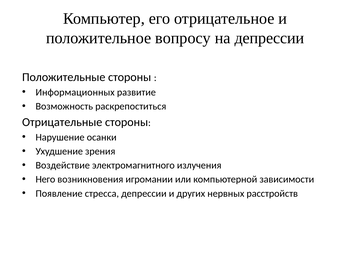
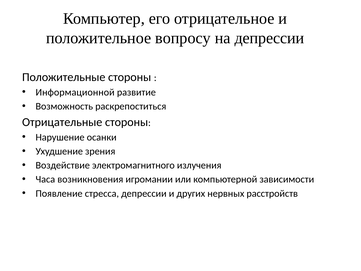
Информационных: Информационных -> Информационной
Него: Него -> Часа
